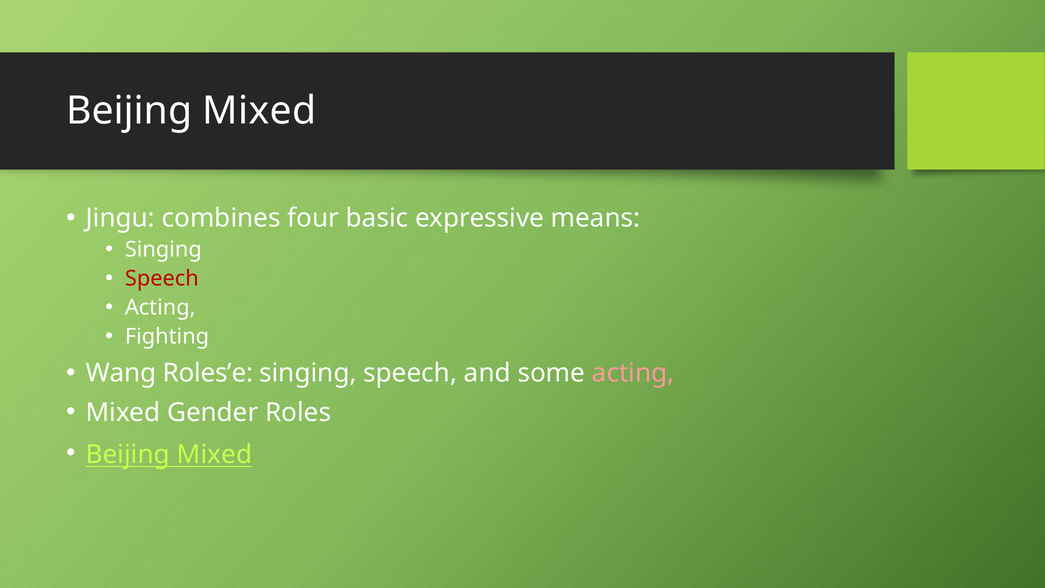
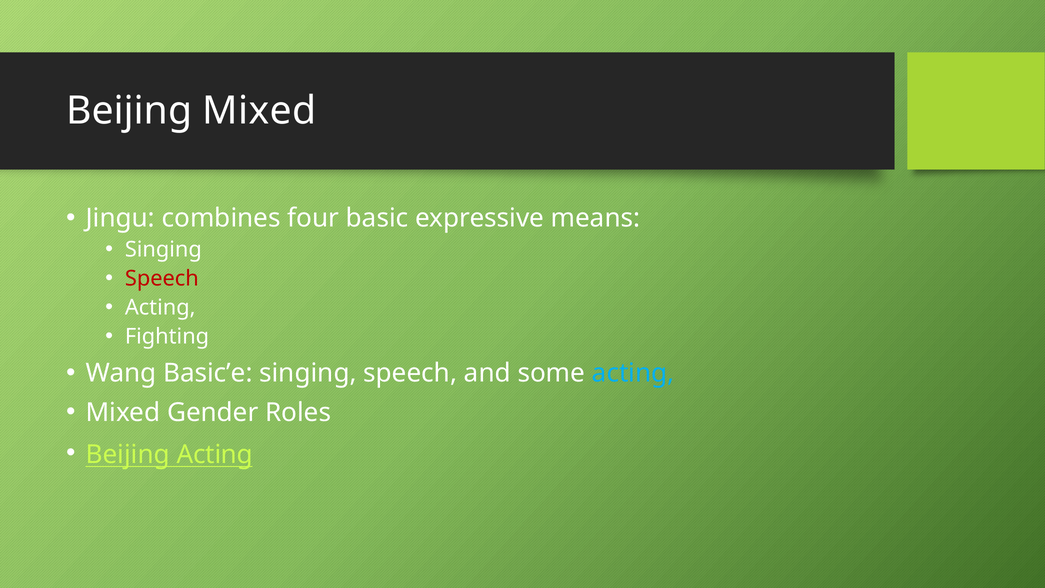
Roles’e: Roles’e -> Basic’e
acting at (633, 373) colour: pink -> light blue
Mixed at (215, 454): Mixed -> Acting
